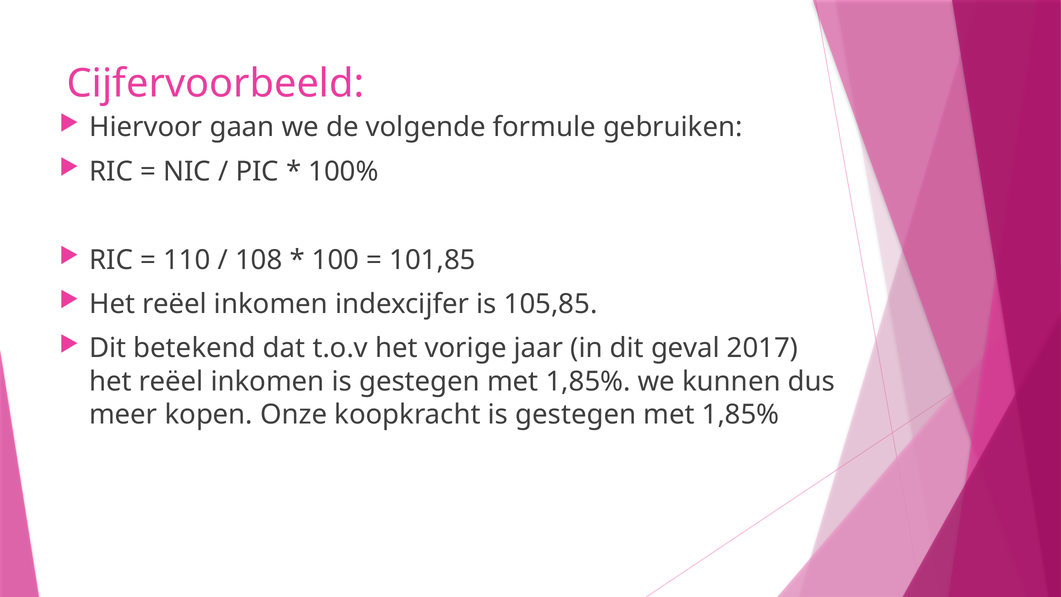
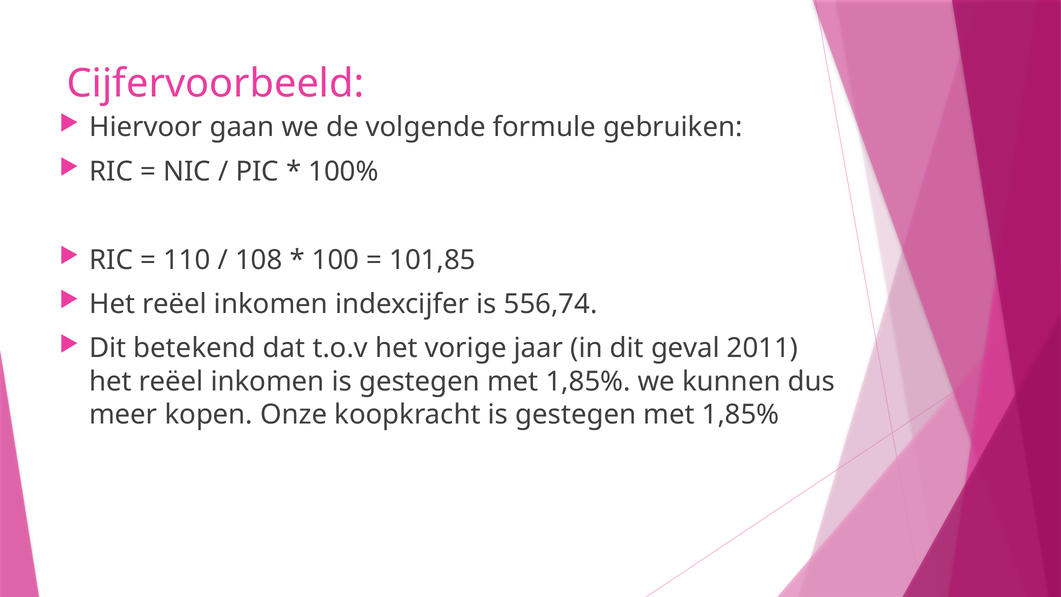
105,85: 105,85 -> 556,74
2017: 2017 -> 2011
